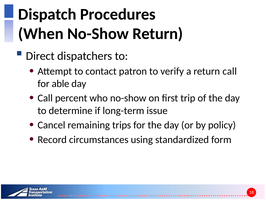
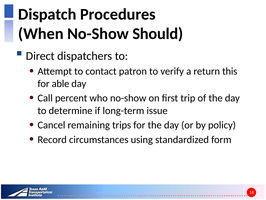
No-Show Return: Return -> Should
return call: call -> this
